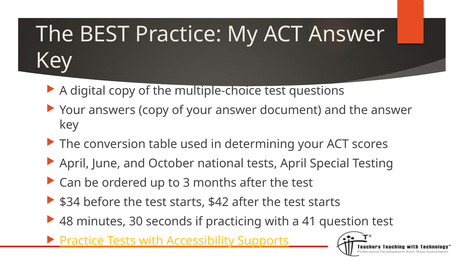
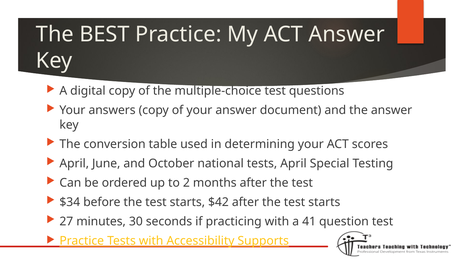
3: 3 -> 2
48: 48 -> 27
